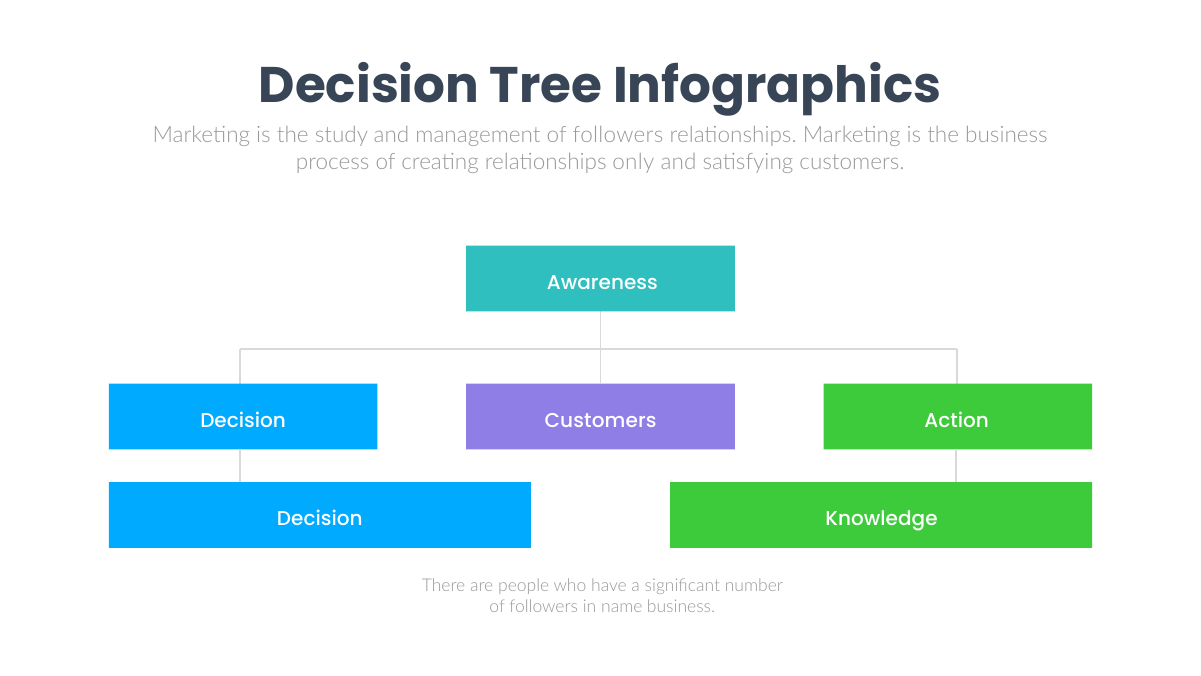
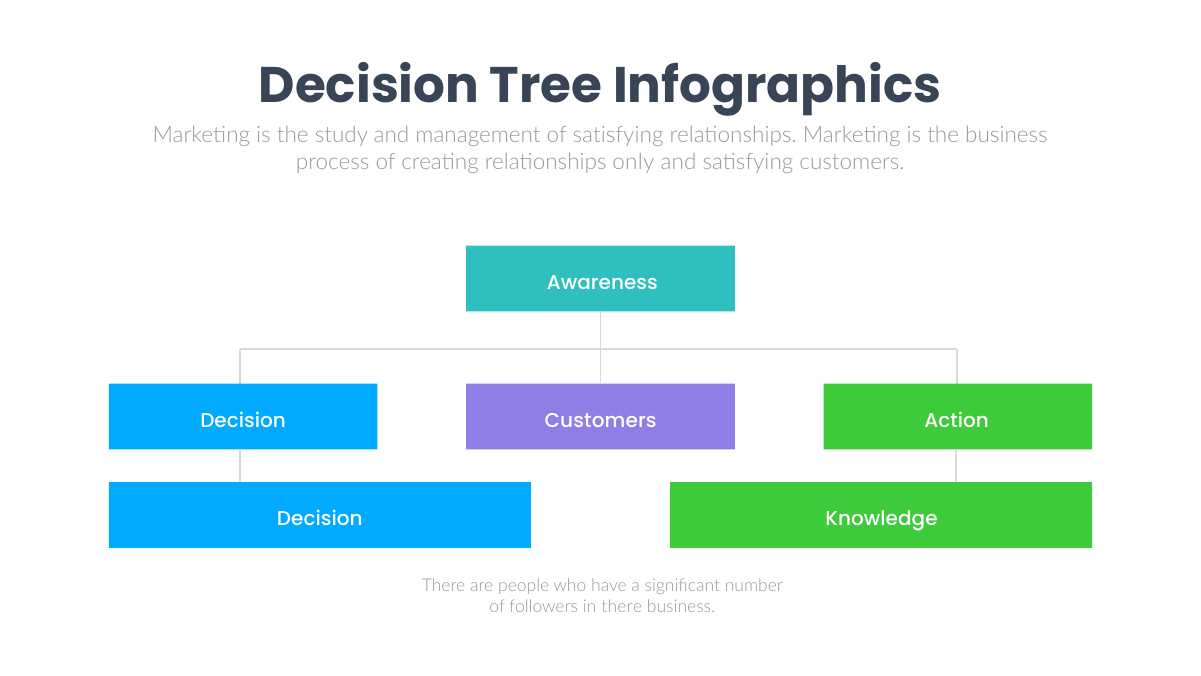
management of followers: followers -> satisfying
in name: name -> there
